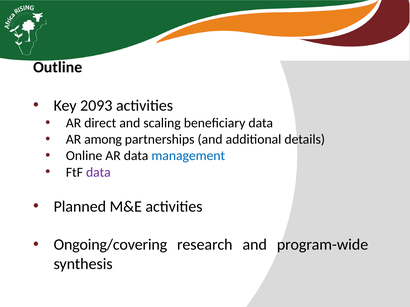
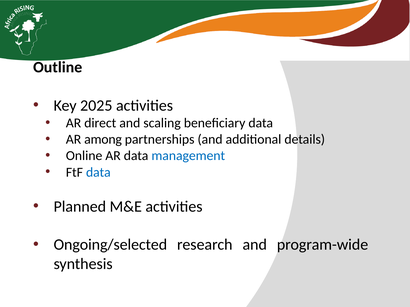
2093: 2093 -> 2025
data at (98, 172) colour: purple -> blue
Ongoing/covering: Ongoing/covering -> Ongoing/selected
